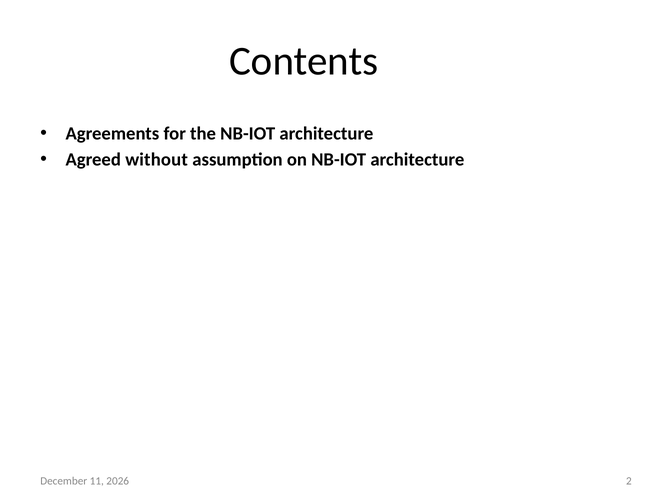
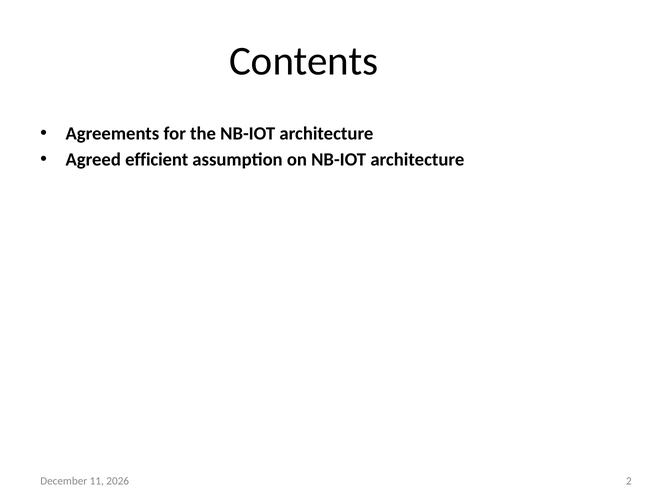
without: without -> efficient
